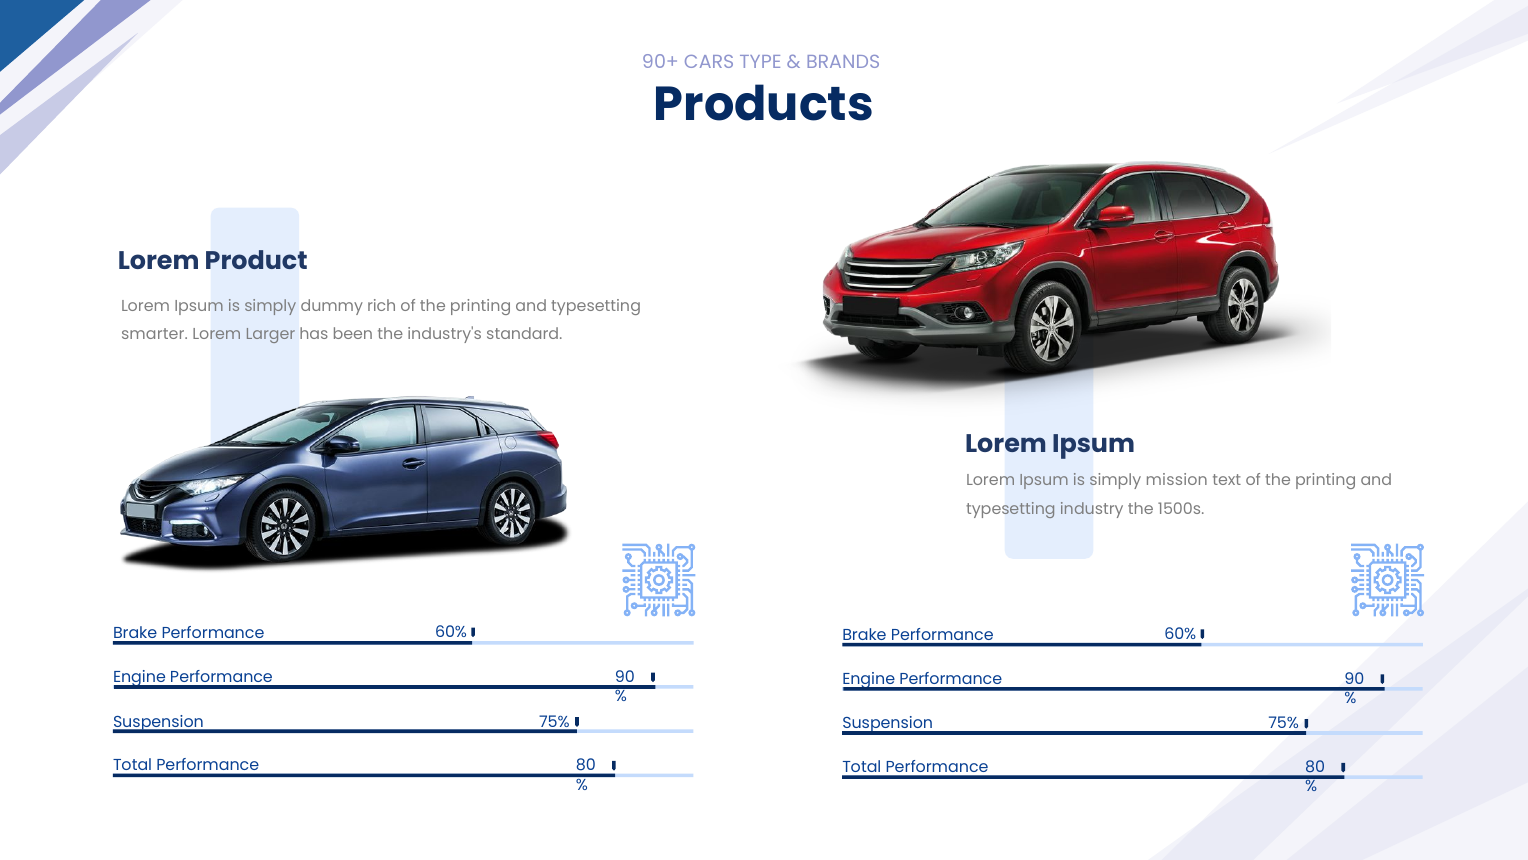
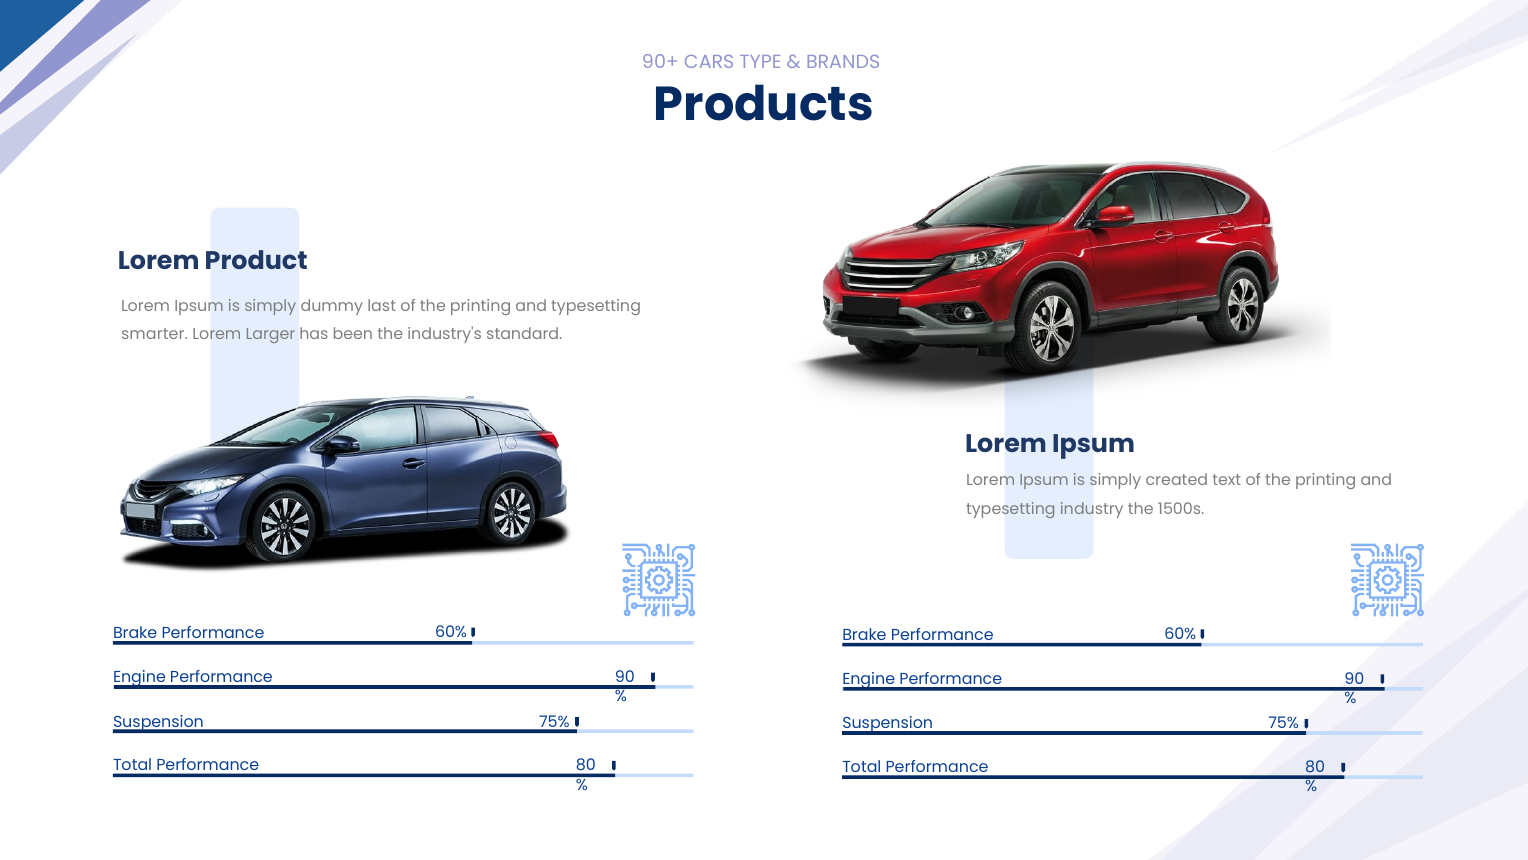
rich: rich -> last
mission: mission -> created
